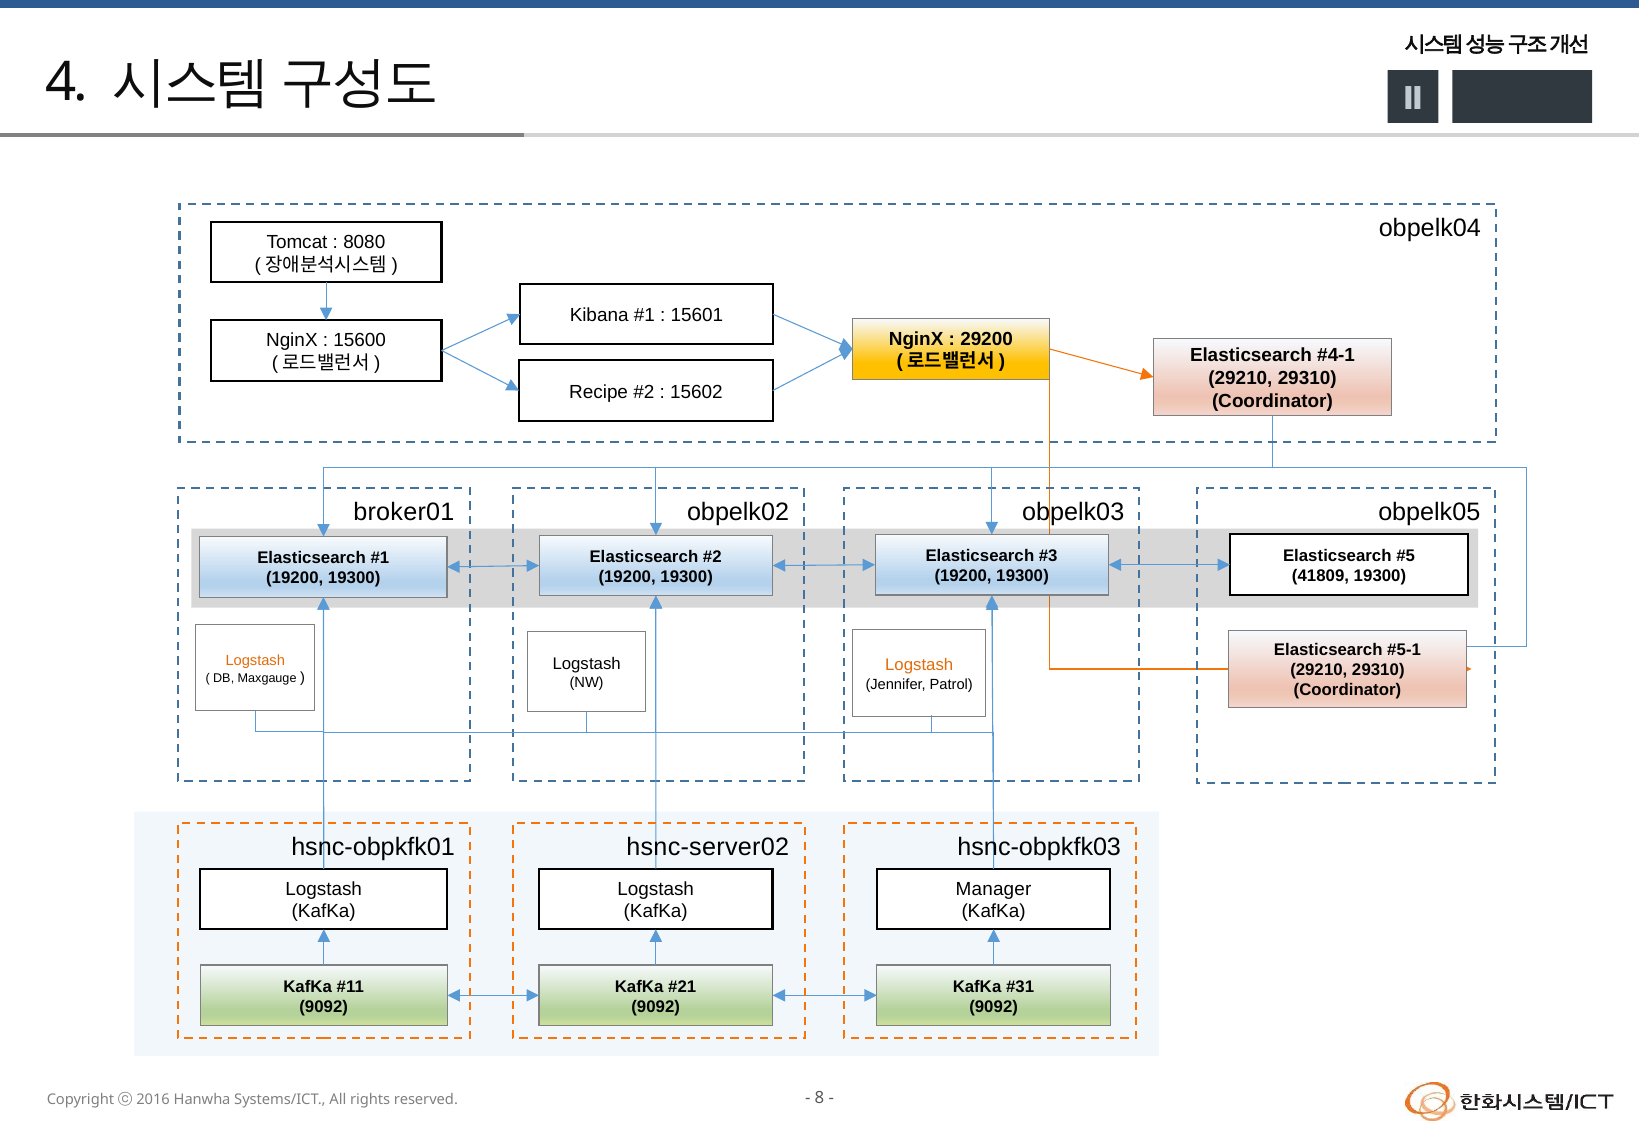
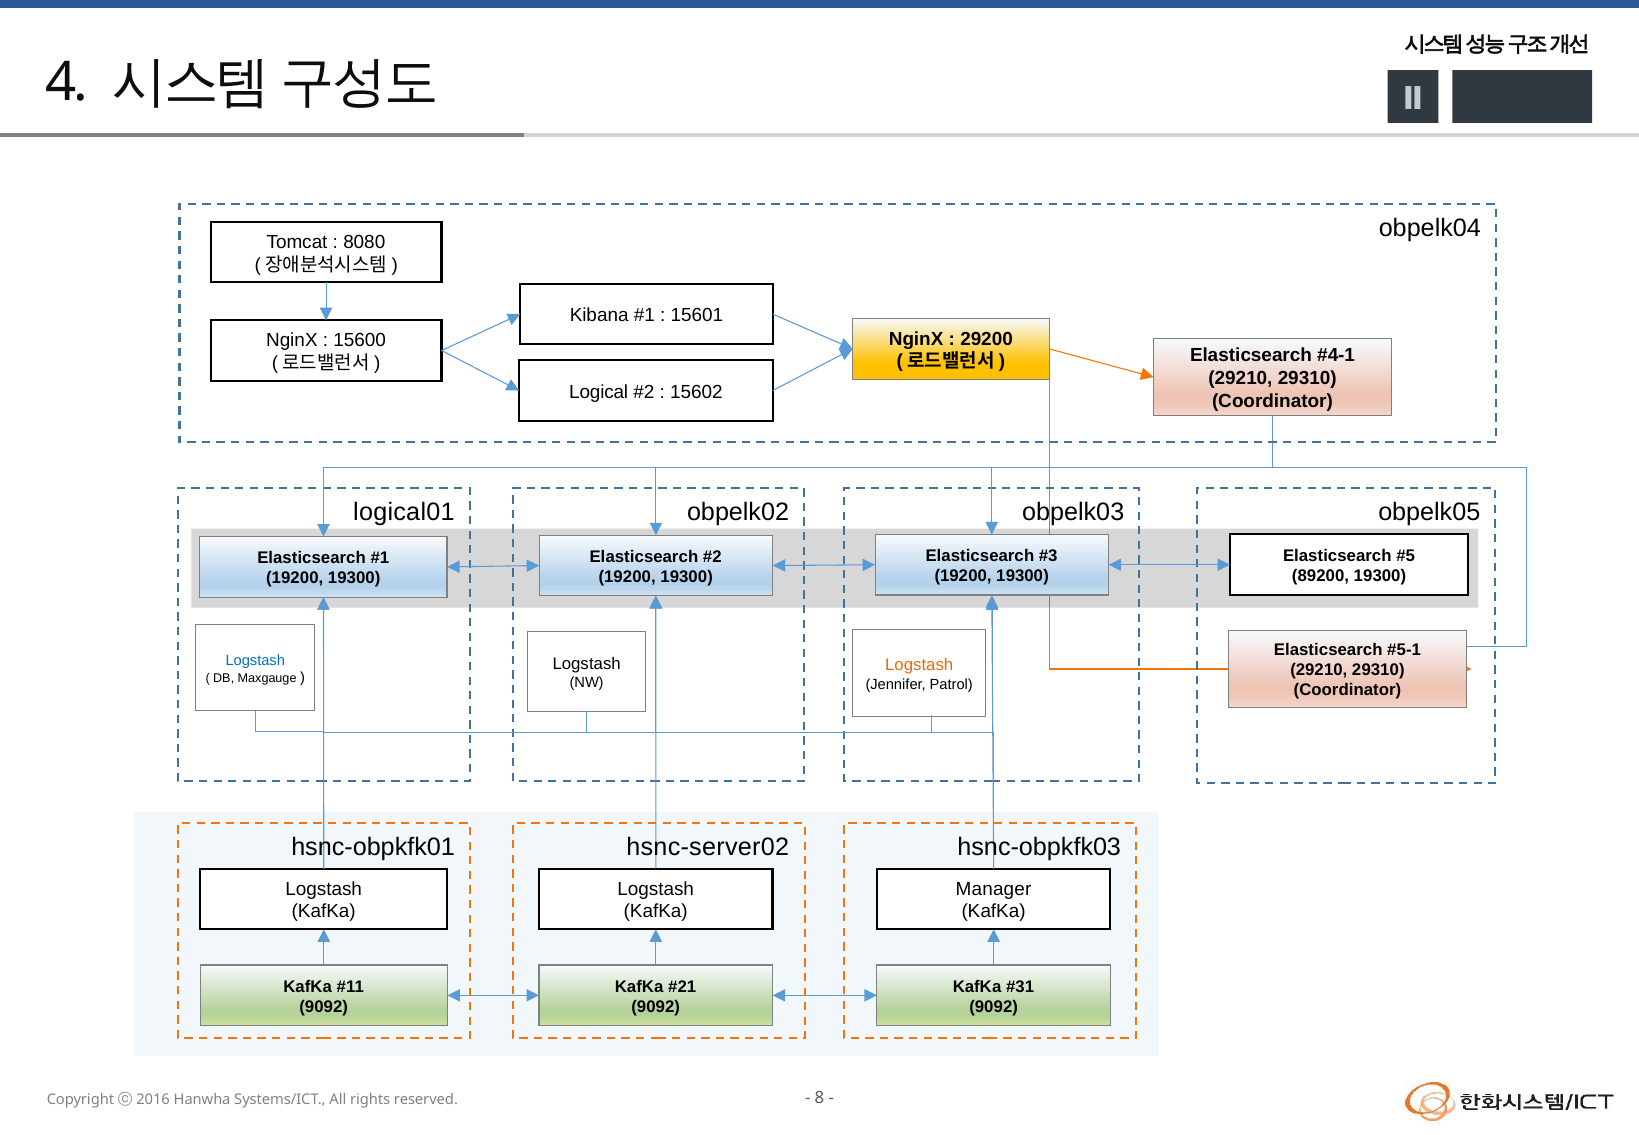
Recipe: Recipe -> Logical
broker01: broker01 -> logical01
41809: 41809 -> 89200
Logstash at (255, 660) colour: orange -> blue
